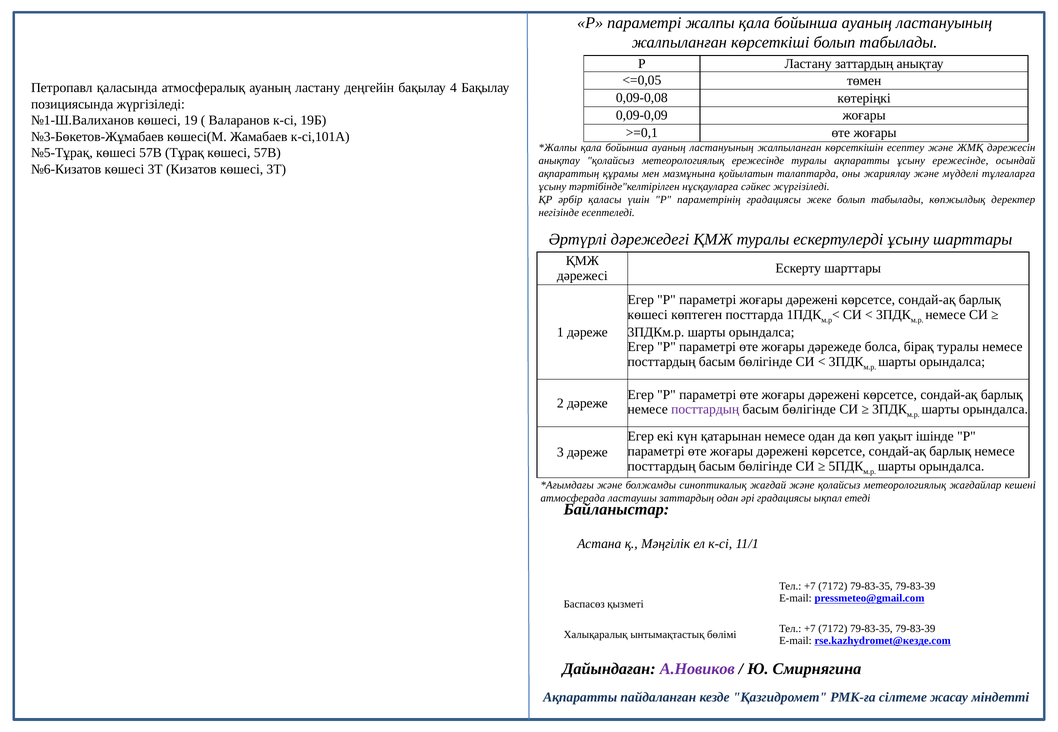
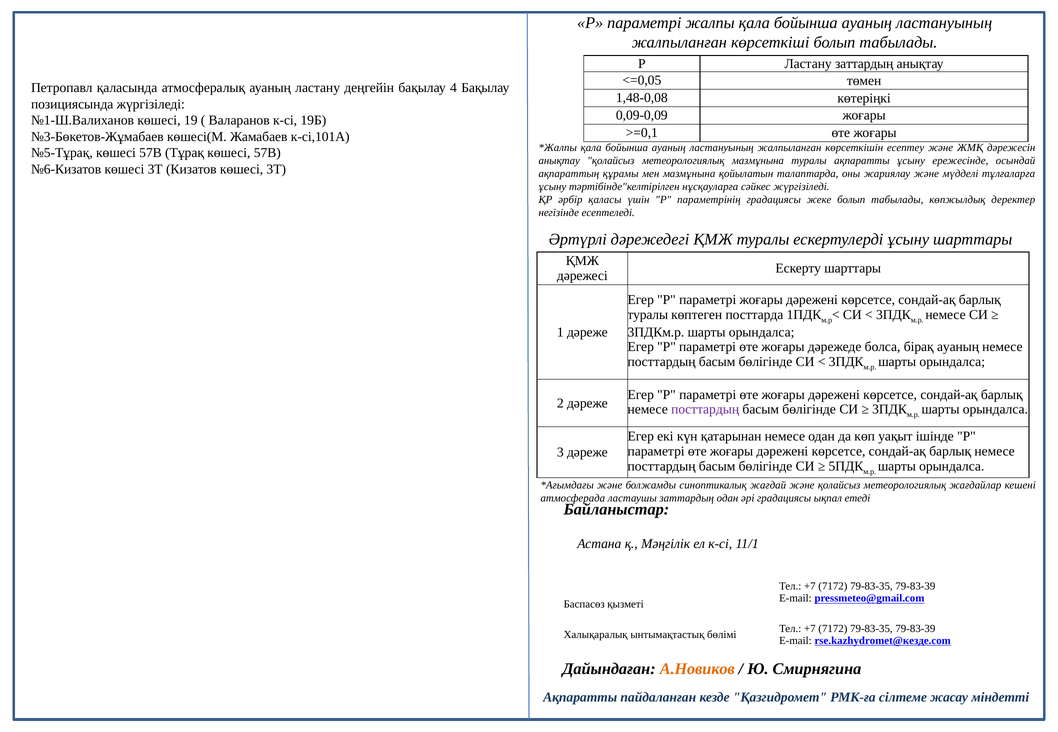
0,09-0,08: 0,09-0,08 -> 1,48-0,08
метеорологиялық ережесінде: ережесінде -> мазмұнына
көшесі at (648, 315): көшесі -> туралы
бірақ туралы: туралы -> ауаның
А.Новиков colour: purple -> orange
